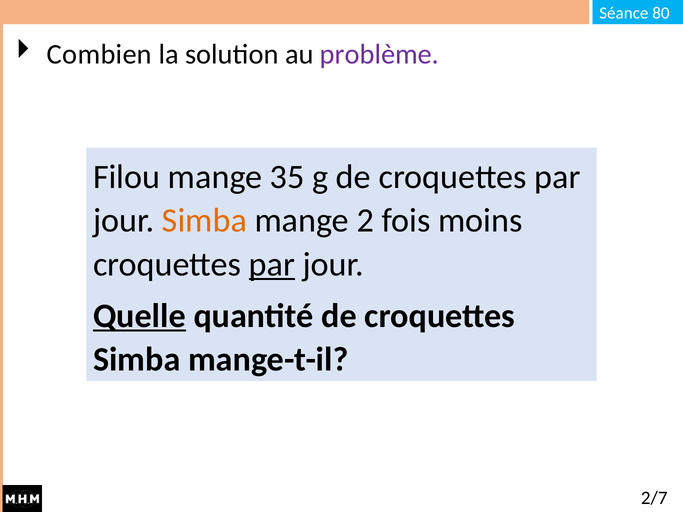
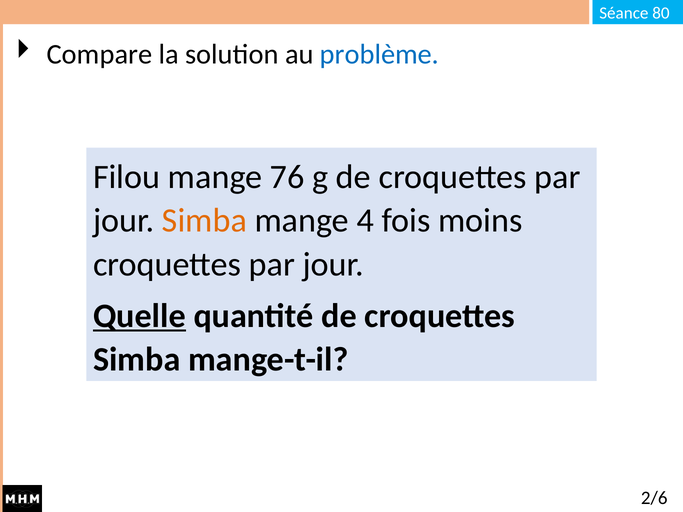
Combien: Combien -> Compare
problème colour: purple -> blue
35: 35 -> 76
2: 2 -> 4
par at (272, 264) underline: present -> none
2/7: 2/7 -> 2/6
